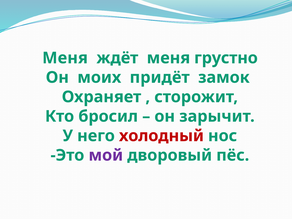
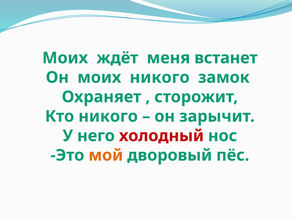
Меня at (65, 58): Меня -> Моих
грустно: грустно -> встанет
моих придёт: придёт -> никого
Кто бросил: бросил -> никого
мой colour: purple -> orange
